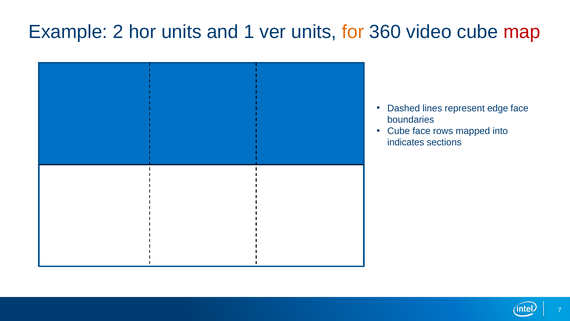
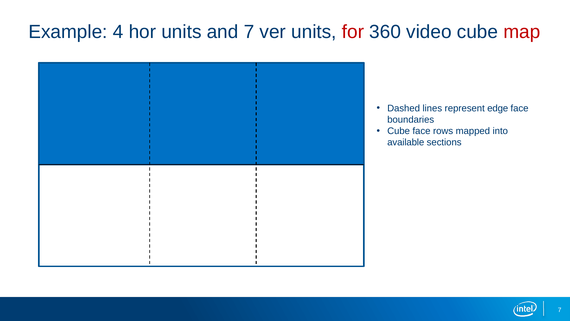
2: 2 -> 4
and 1: 1 -> 7
for colour: orange -> red
indicates: indicates -> available
